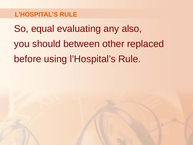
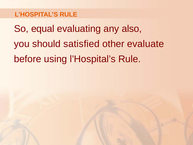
between: between -> satisfied
replaced: replaced -> evaluate
